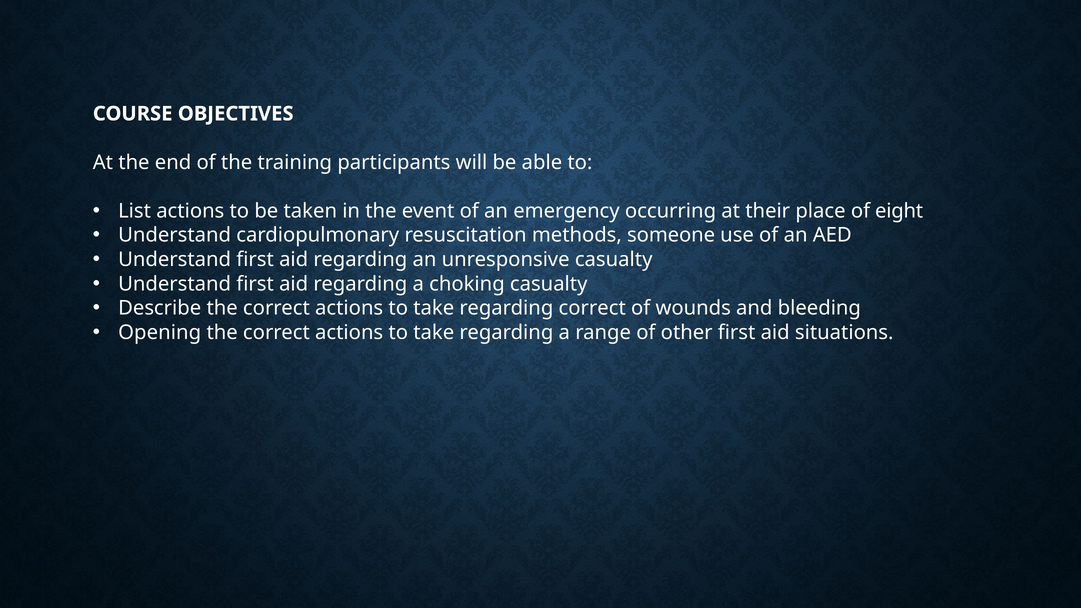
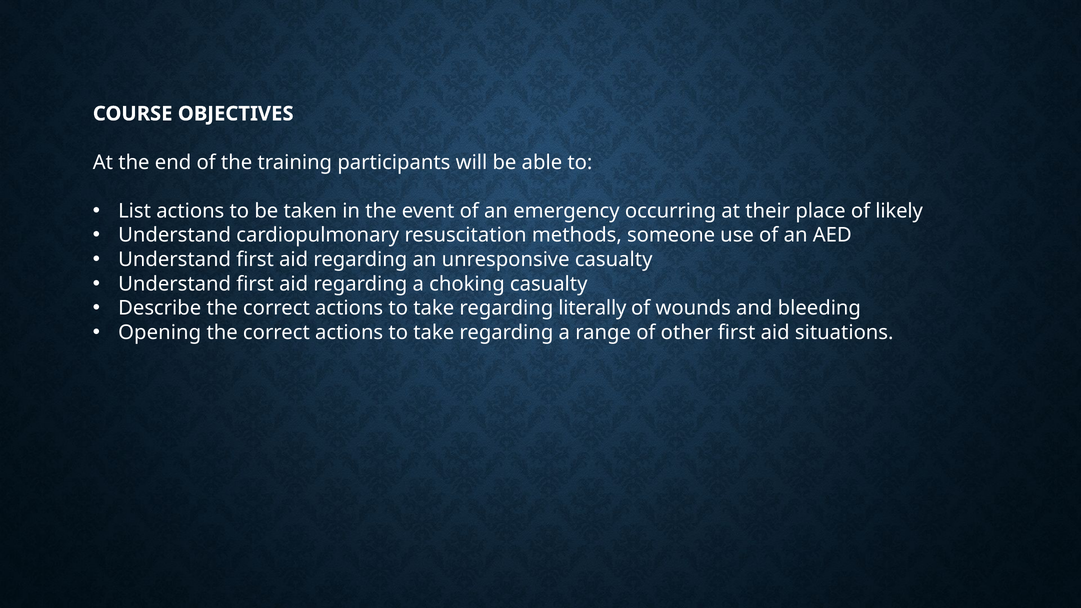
eight: eight -> likely
regarding correct: correct -> literally
